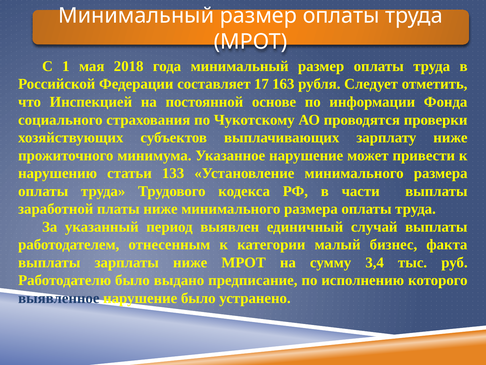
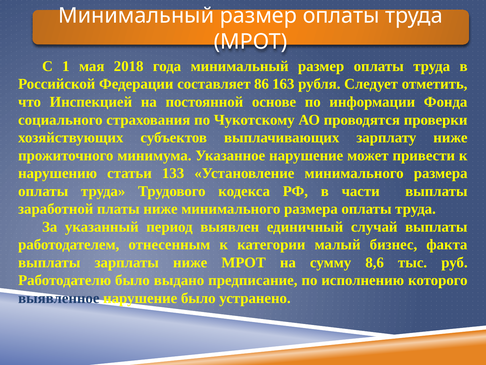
17: 17 -> 86
3,4: 3,4 -> 8,6
